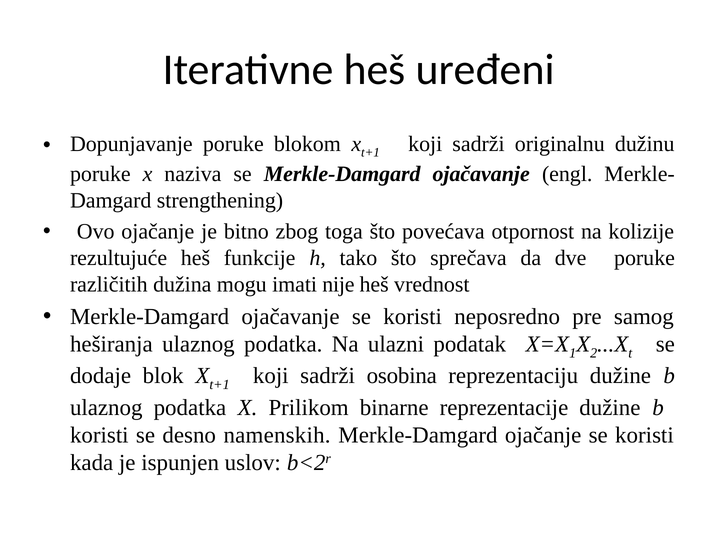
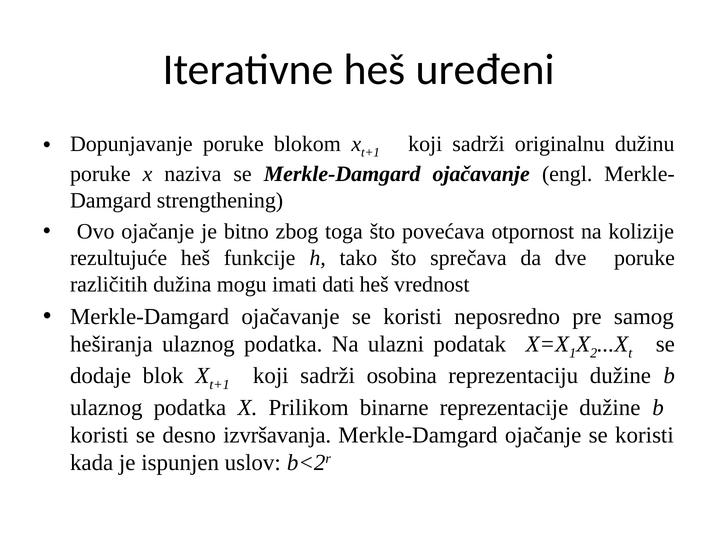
nije: nije -> dati
namenskih: namenskih -> izvršavanja
